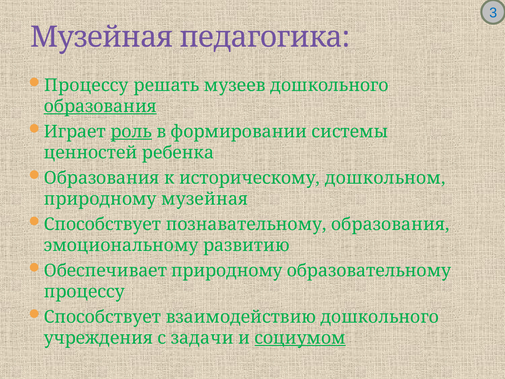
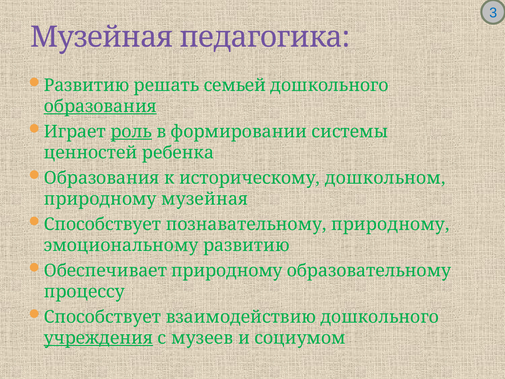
Процессу at (86, 85): Процессу -> Развитию
музеев: музеев -> семьей
познавательному образования: образования -> природному
учреждения underline: none -> present
задачи: задачи -> музеев
социумом underline: present -> none
